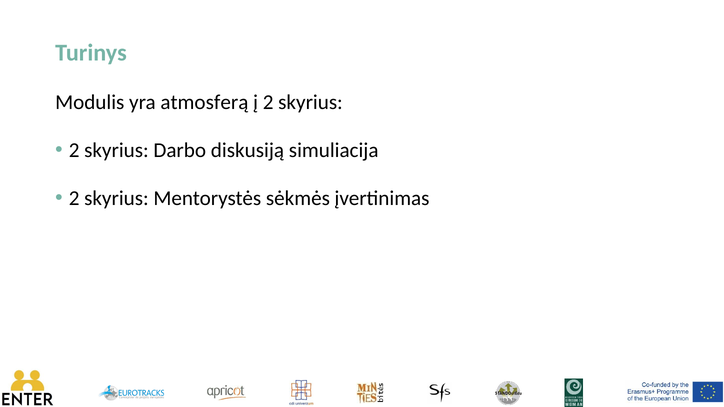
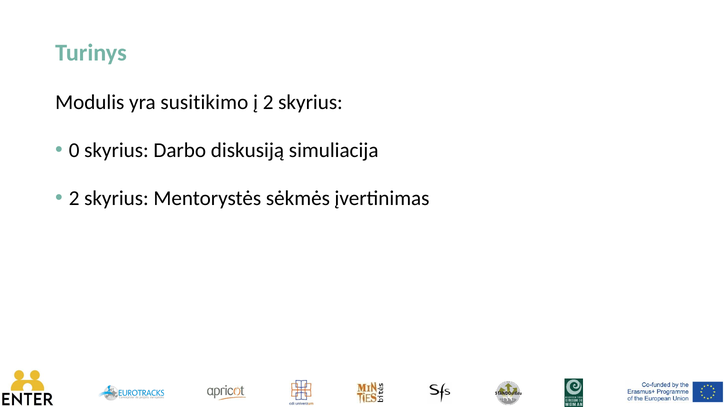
atmosferą: atmosferą -> susitikimo
2 at (74, 150): 2 -> 0
